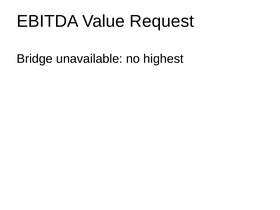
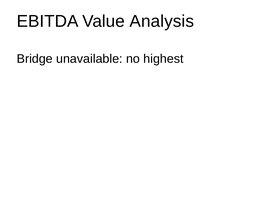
Request: Request -> Analysis
